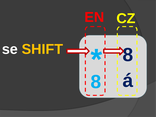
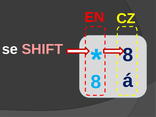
SHIFT colour: yellow -> pink
